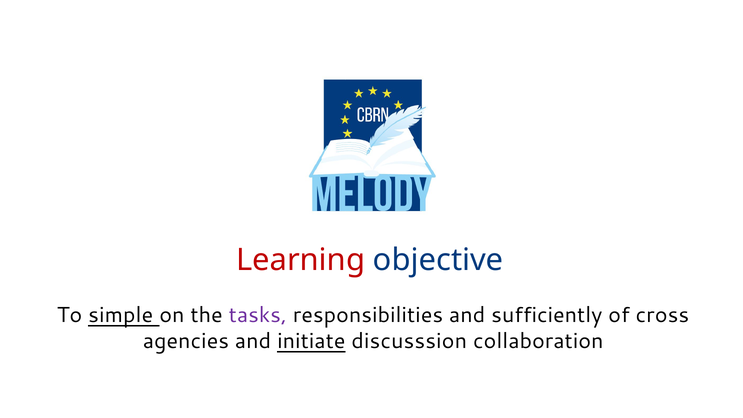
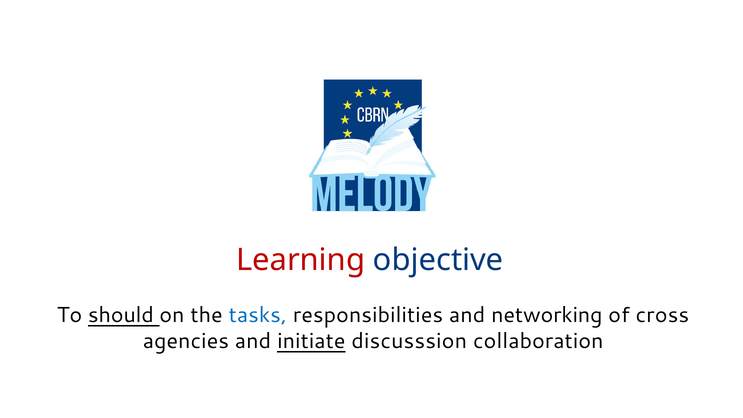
simple: simple -> should
tasks colour: purple -> blue
sufficiently: sufficiently -> networking
